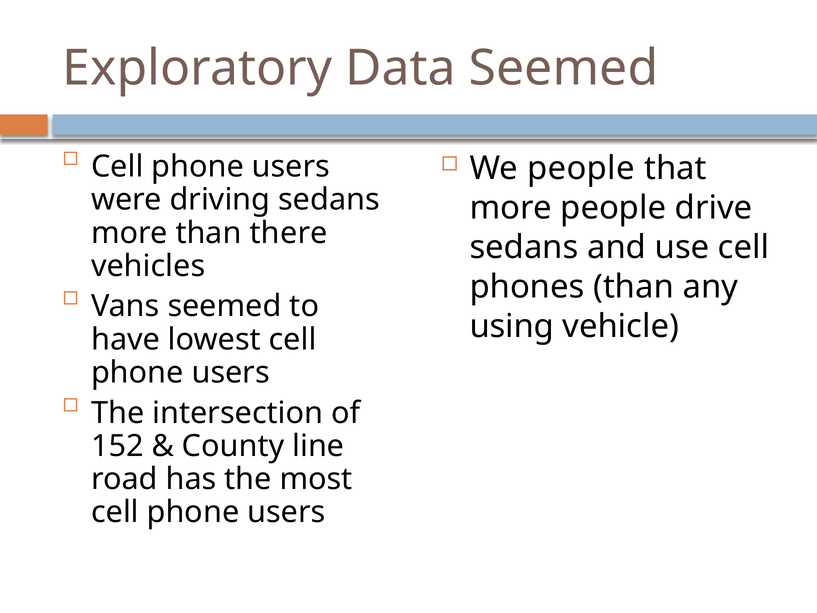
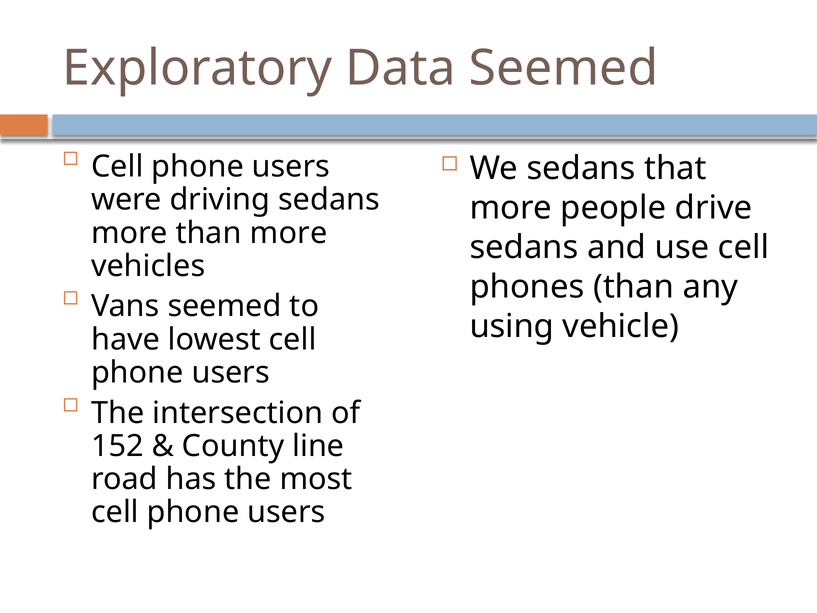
We people: people -> sedans
than there: there -> more
